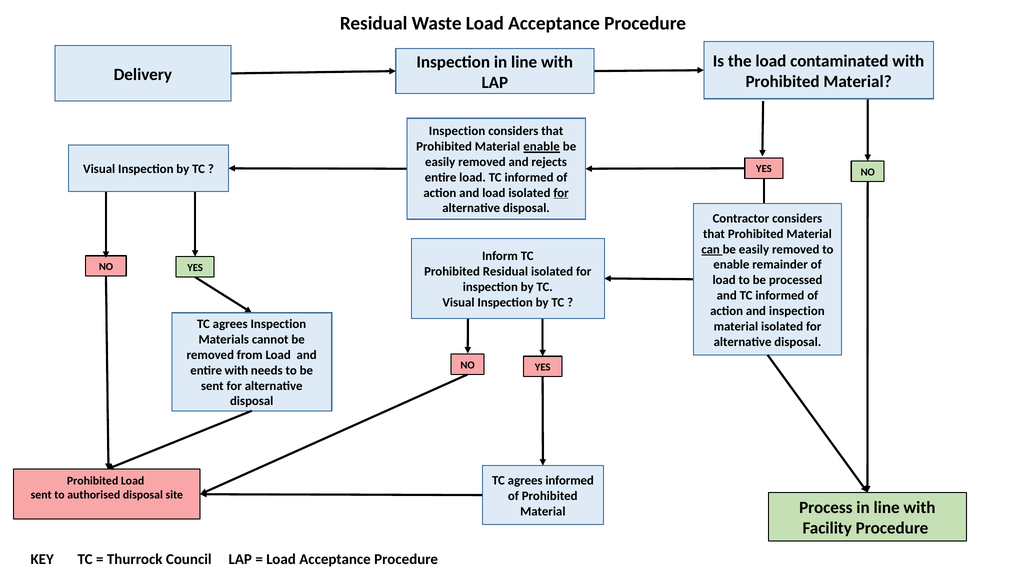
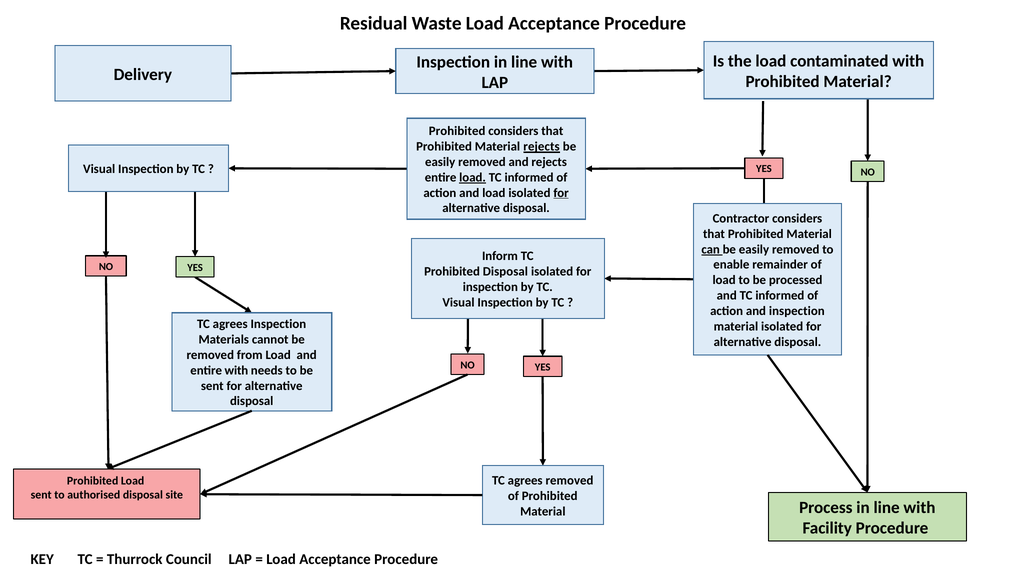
Inspection at (457, 131): Inspection -> Prohibited
Material enable: enable -> rejects
load at (473, 177) underline: none -> present
Prohibited Residual: Residual -> Disposal
agrees informed: informed -> removed
